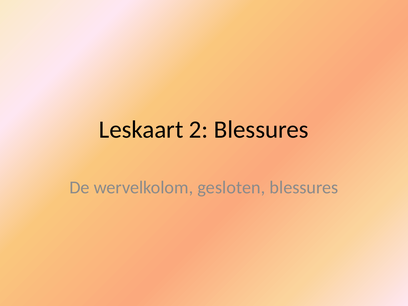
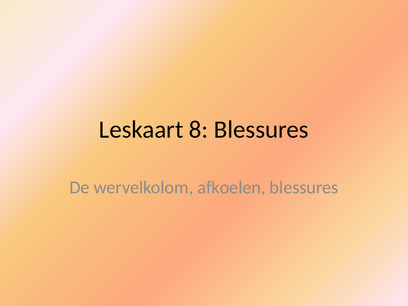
2: 2 -> 8
gesloten: gesloten -> afkoelen
